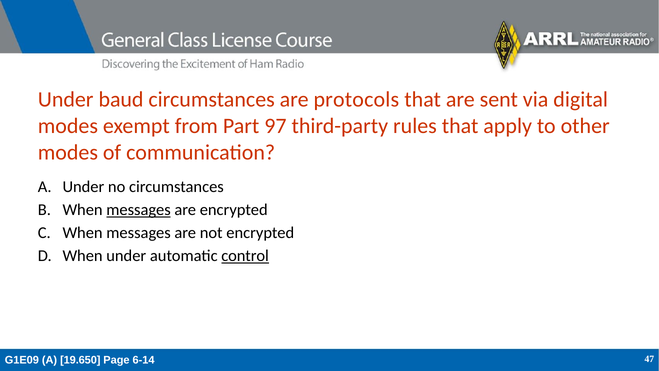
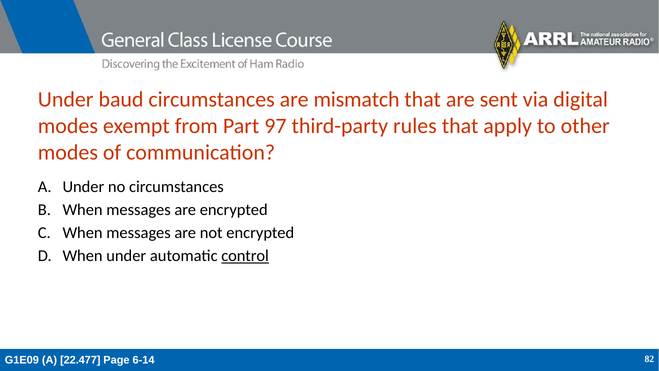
protocols: protocols -> mismatch
messages at (139, 210) underline: present -> none
19.650: 19.650 -> 22.477
47: 47 -> 82
